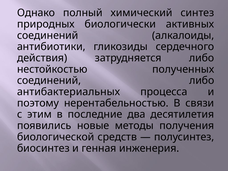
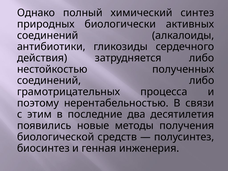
антибактериальных: антибактериальных -> грамотрицательных
